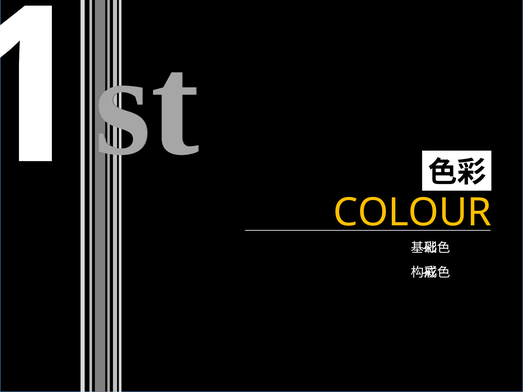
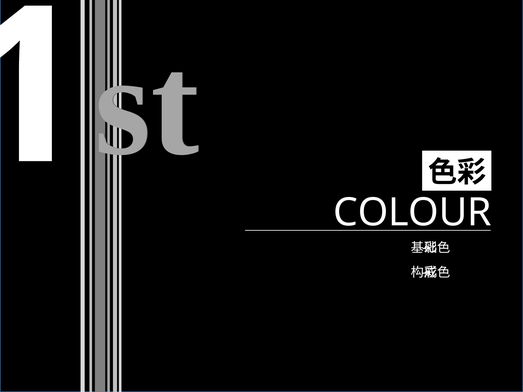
COLOUR colour: yellow -> white
